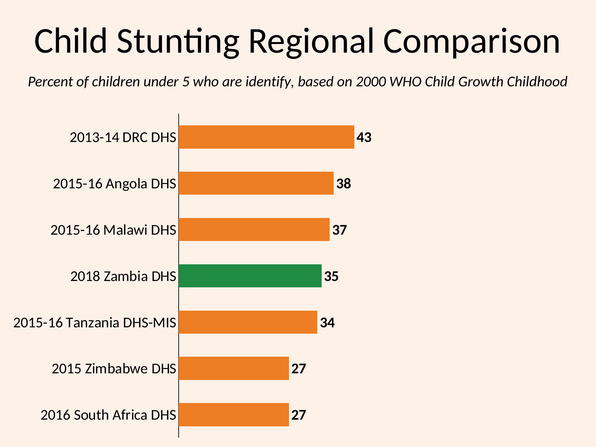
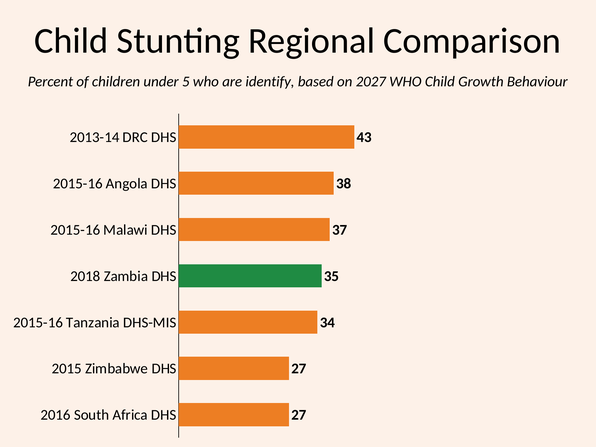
2000: 2000 -> 2027
Childhood: Childhood -> Behaviour
